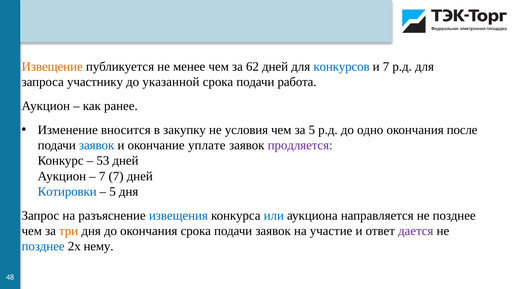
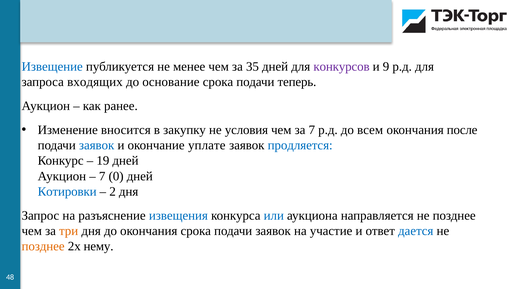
Извещение colour: orange -> blue
62: 62 -> 35
конкурсов colour: blue -> purple
и 7: 7 -> 9
участнику: участнику -> входящих
указанной: указанной -> основание
работа: работа -> теперь
за 5: 5 -> 7
одно: одно -> всем
продляется colour: purple -> blue
53: 53 -> 19
7 7: 7 -> 0
5 at (113, 192): 5 -> 2
дается colour: purple -> blue
позднее at (43, 247) colour: blue -> orange
